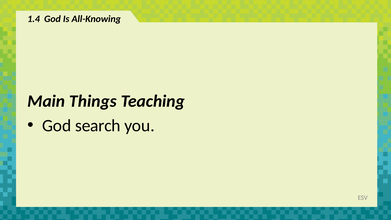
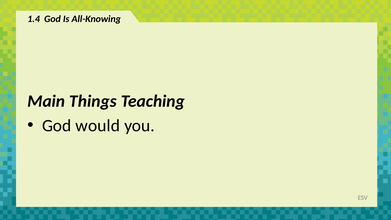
search: search -> would
